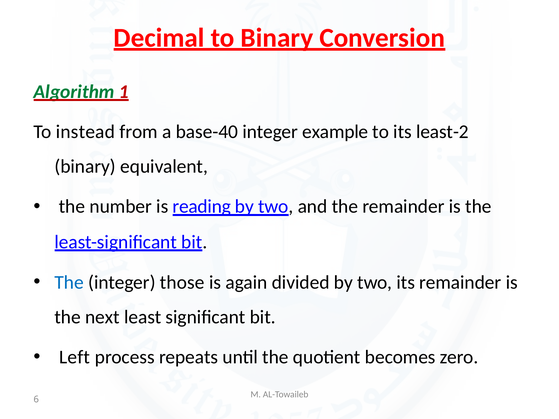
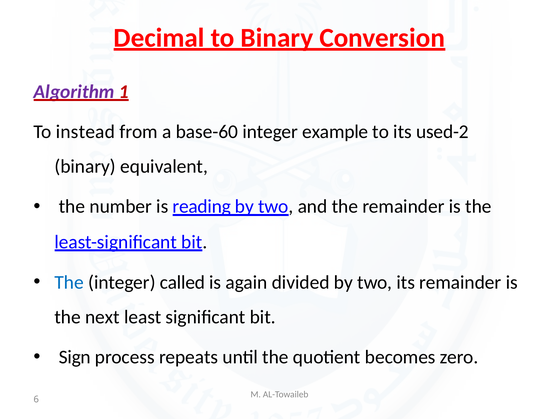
Algorithm colour: green -> purple
base-40: base-40 -> base-60
least-2: least-2 -> used-2
those: those -> called
Left: Left -> Sign
